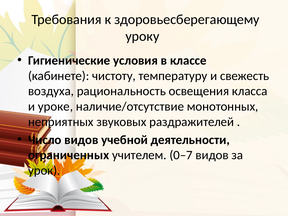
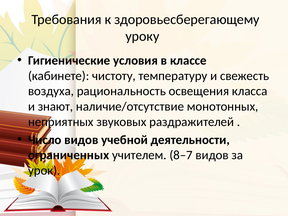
уроке: уроке -> знают
0–7: 0–7 -> 8–7
